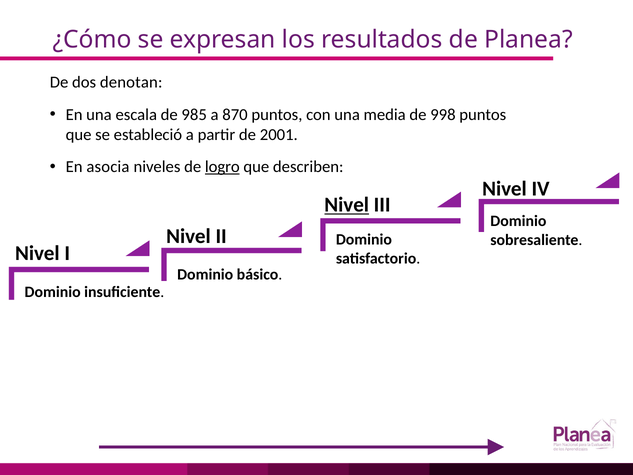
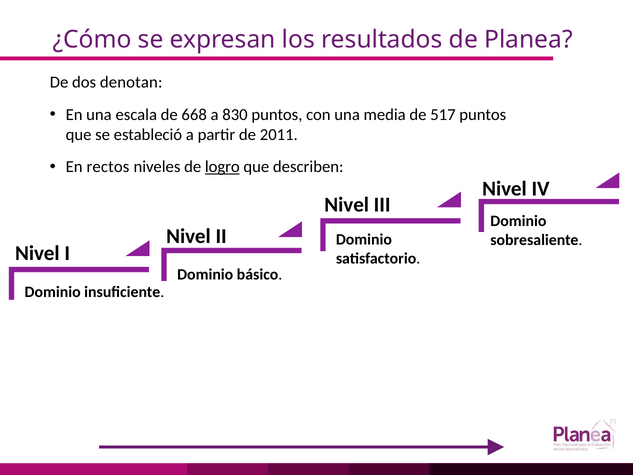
985: 985 -> 668
870: 870 -> 830
998: 998 -> 517
2001: 2001 -> 2011
asocia: asocia -> rectos
Nivel at (347, 205) underline: present -> none
